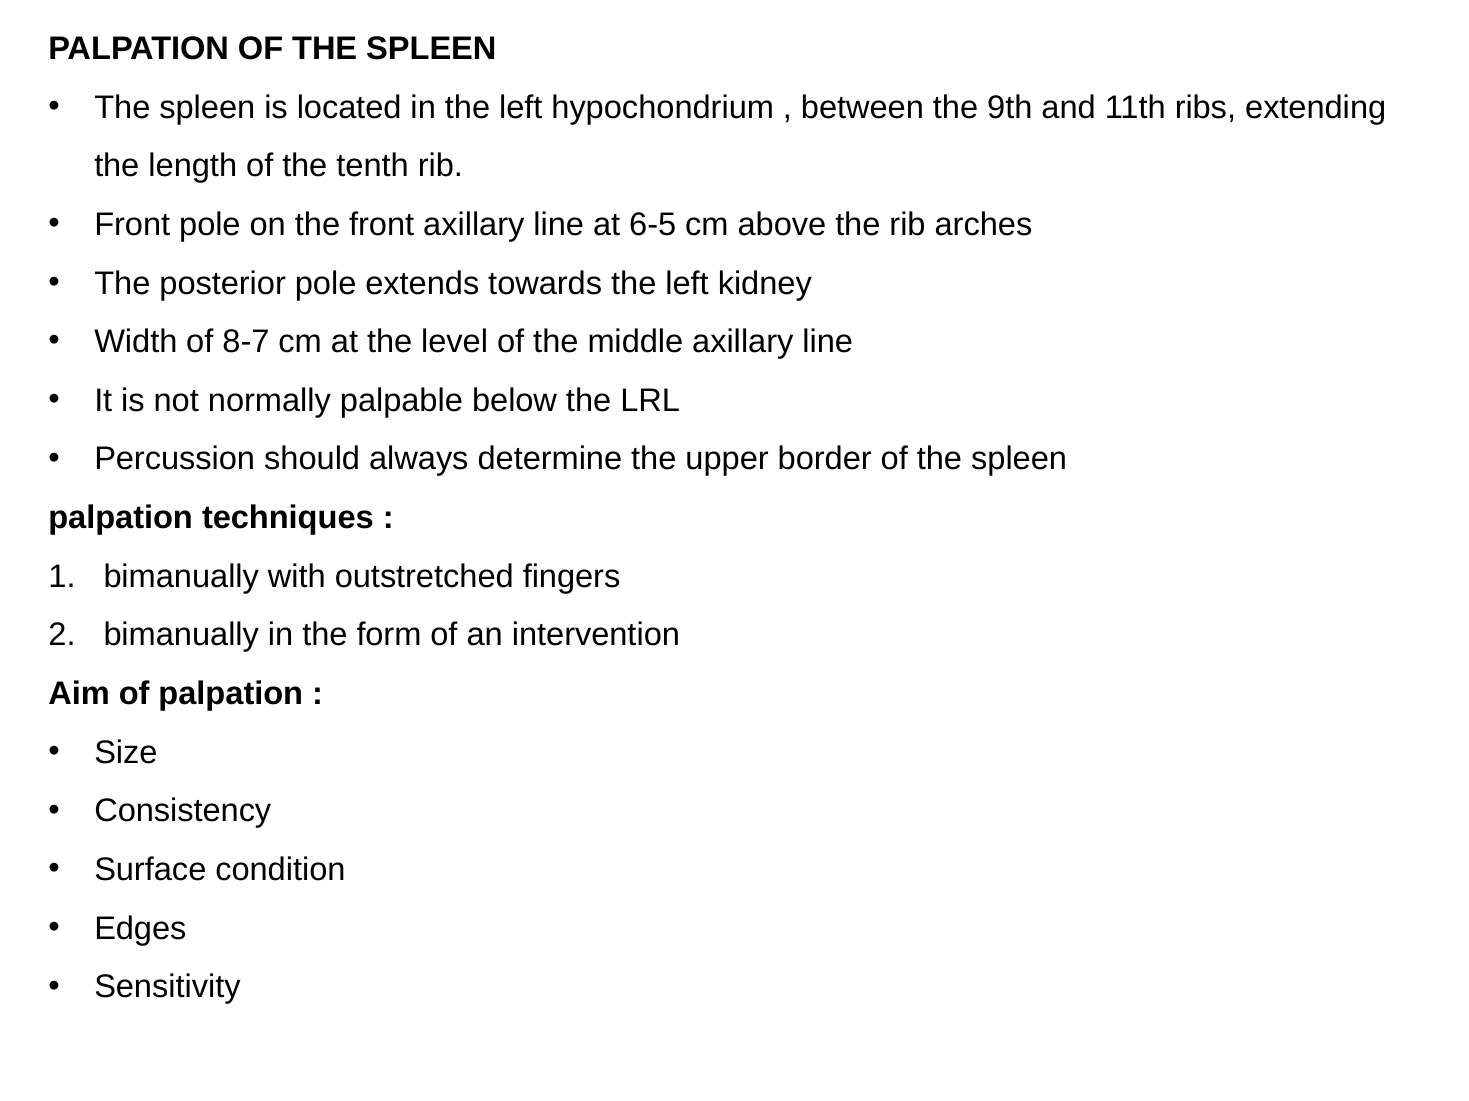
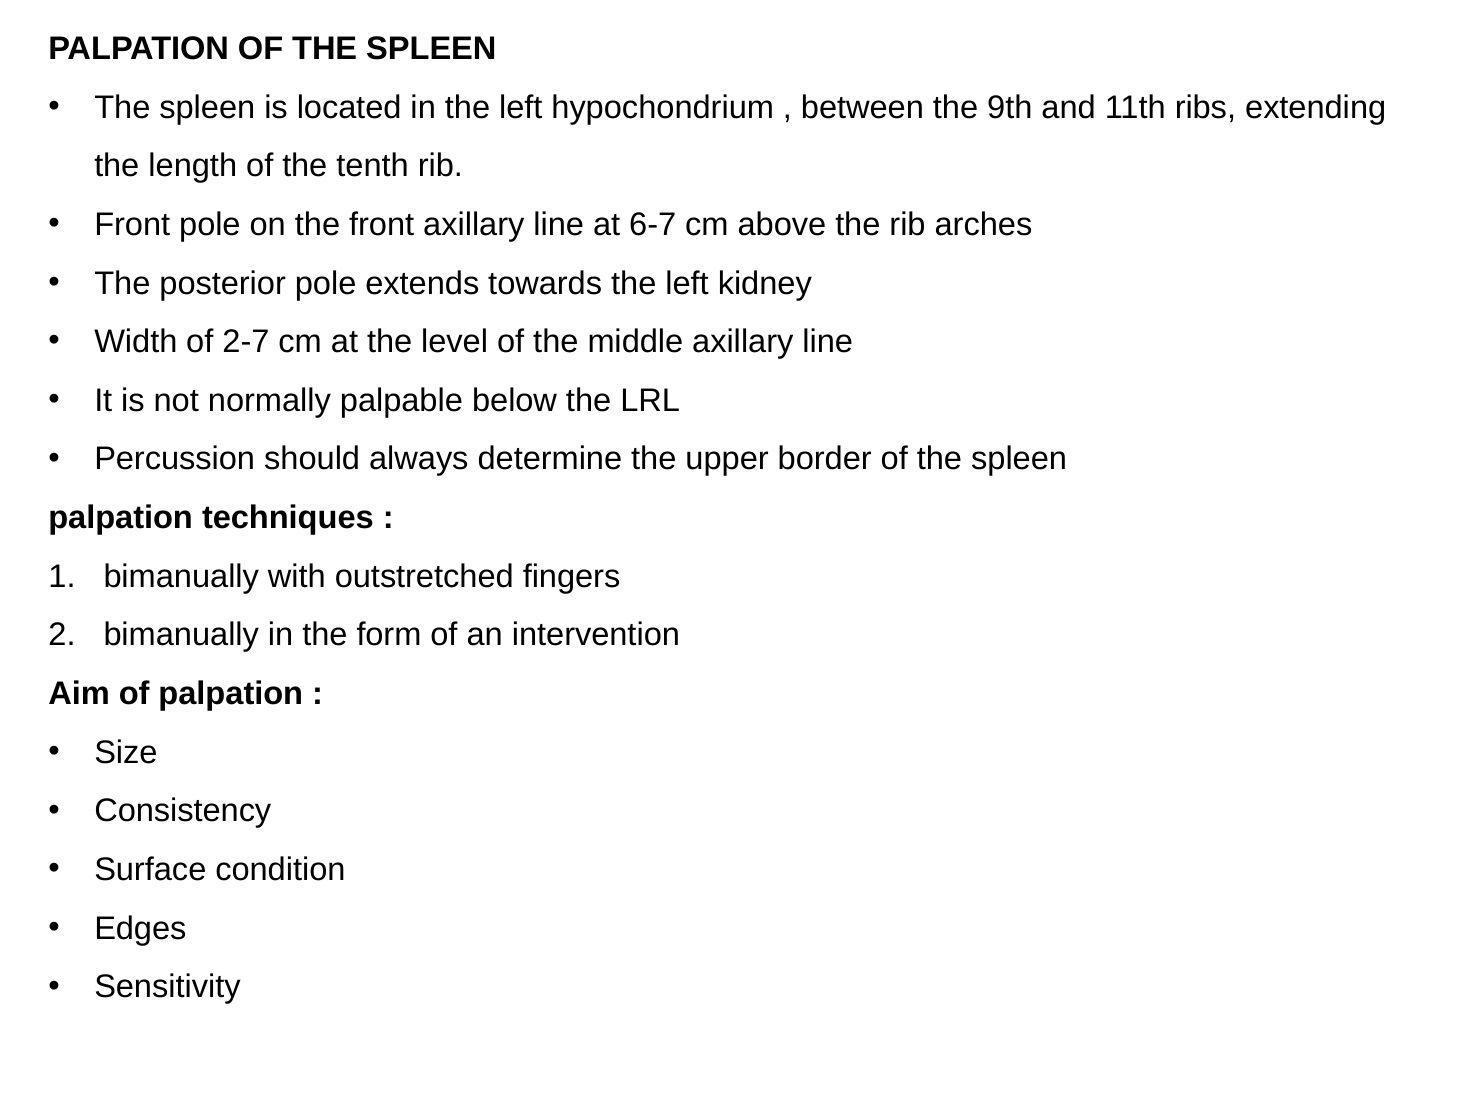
6-5: 6-5 -> 6-7
8-7: 8-7 -> 2-7
